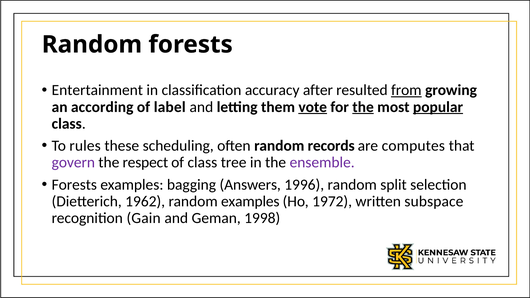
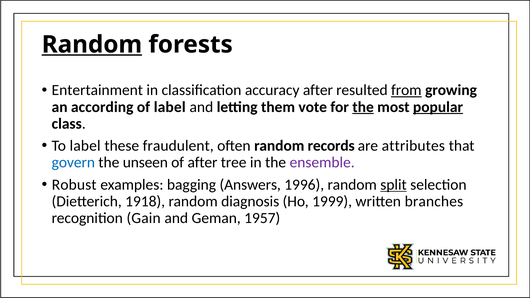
Random at (92, 45) underline: none -> present
vote underline: present -> none
To rules: rules -> label
scheduling: scheduling -> fraudulent
computes: computes -> attributes
govern colour: purple -> blue
respect: respect -> unseen
of class: class -> after
Forests at (74, 185): Forests -> Robust
split underline: none -> present
1962: 1962 -> 1918
random examples: examples -> diagnosis
1972: 1972 -> 1999
subspace: subspace -> branches
1998: 1998 -> 1957
